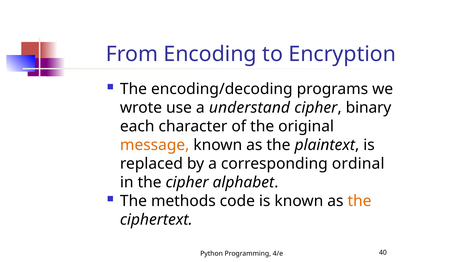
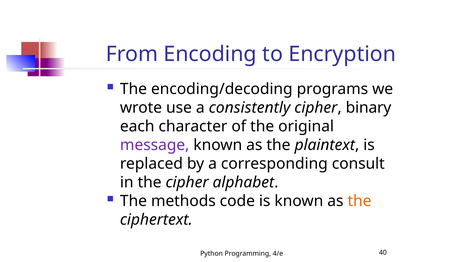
understand: understand -> consistently
message colour: orange -> purple
ordinal: ordinal -> consult
